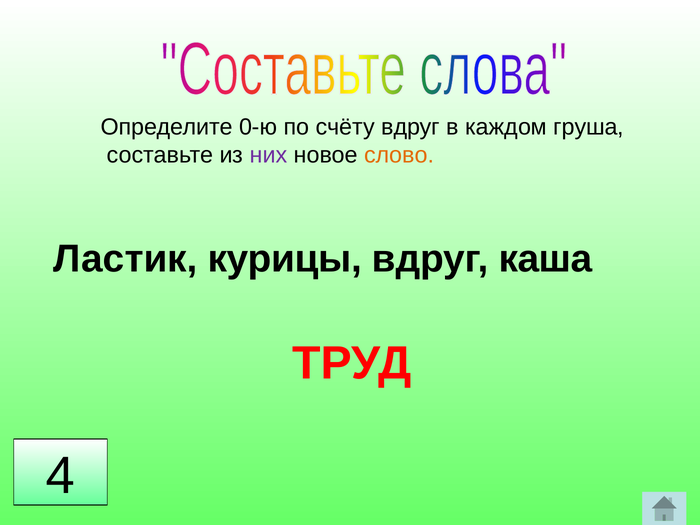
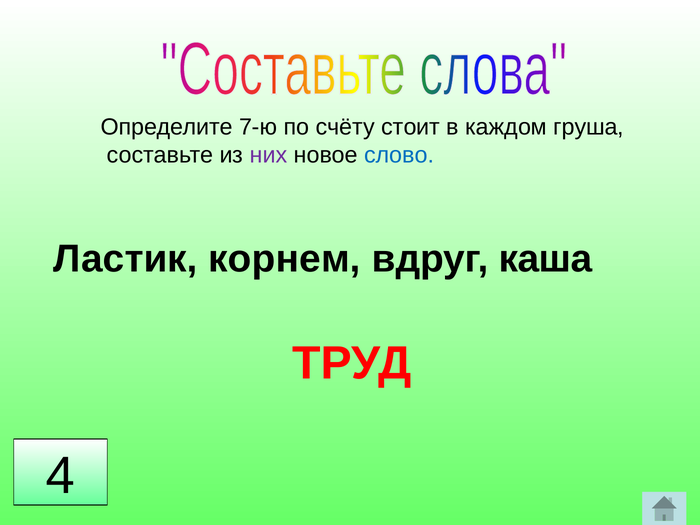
0-ю: 0-ю -> 7-ю
счёту вдруг: вдруг -> стоит
слово colour: orange -> blue
курицы: курицы -> корнем
